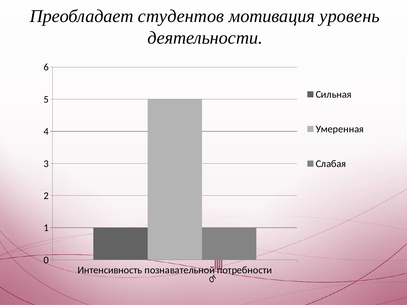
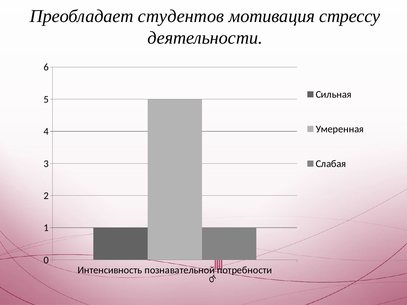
уровень: уровень -> стрессу
